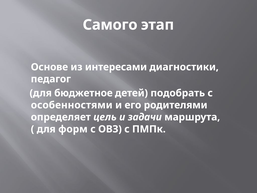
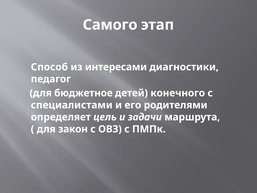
Основе: Основе -> Способ
подобрать: подобрать -> конечного
особенностями: особенностями -> специалистами
форм: форм -> закон
